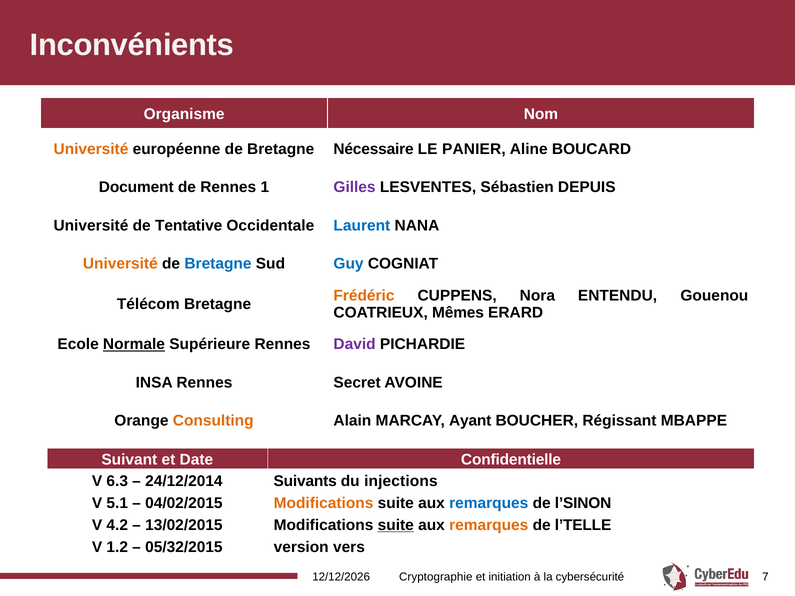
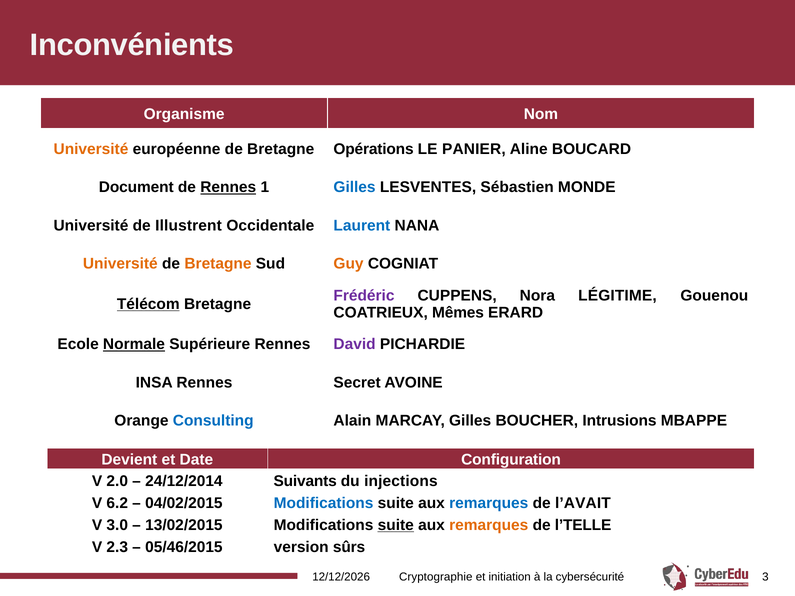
Nécessaire: Nécessaire -> Opérations
Rennes at (228, 187) underline: none -> present
Gilles at (355, 187) colour: purple -> blue
DEPUIS: DEPUIS -> MONDE
Tentative: Tentative -> Illustrent
Bretagne at (218, 264) colour: blue -> orange
Guy colour: blue -> orange
Frédéric colour: orange -> purple
ENTENDU: ENTENDU -> LÉGITIME
Télécom underline: none -> present
Consulting colour: orange -> blue
MARCAY Ayant: Ayant -> Gilles
Régissant: Régissant -> Intrusions
Suivant: Suivant -> Devient
Confidentielle: Confidentielle -> Configuration
6.3: 6.3 -> 2.0
5.1: 5.1 -> 6.2
Modifications at (324, 503) colour: orange -> blue
l’SINON: l’SINON -> l’AVAIT
4.2: 4.2 -> 3.0
1.2: 1.2 -> 2.3
05/32/2015: 05/32/2015 -> 05/46/2015
vers: vers -> sûrs
7: 7 -> 3
